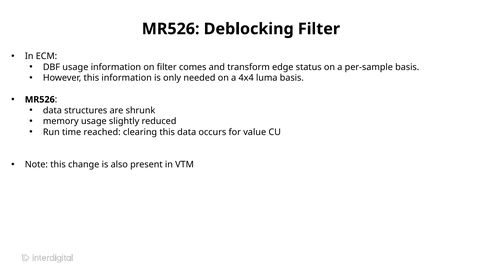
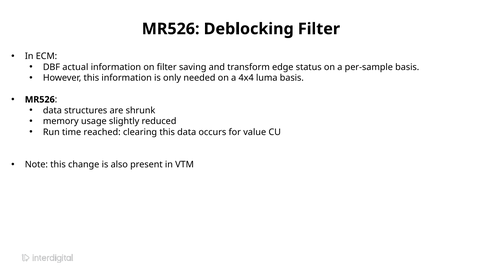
DBF usage: usage -> actual
comes: comes -> saving
